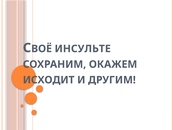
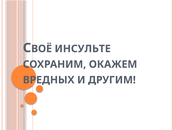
ИСХОДИТ: ИСХОДИТ -> ВРЕДНЫХ
